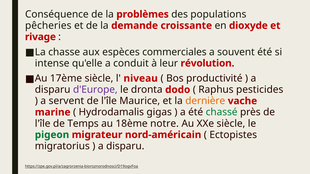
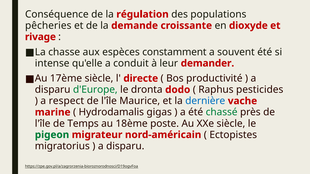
problèmes: problèmes -> régulation
commerciales: commerciales -> constamment
révolution: révolution -> demander
niveau: niveau -> directe
d'Europe colour: purple -> green
servent: servent -> respect
dernière colour: orange -> blue
notre: notre -> poste
